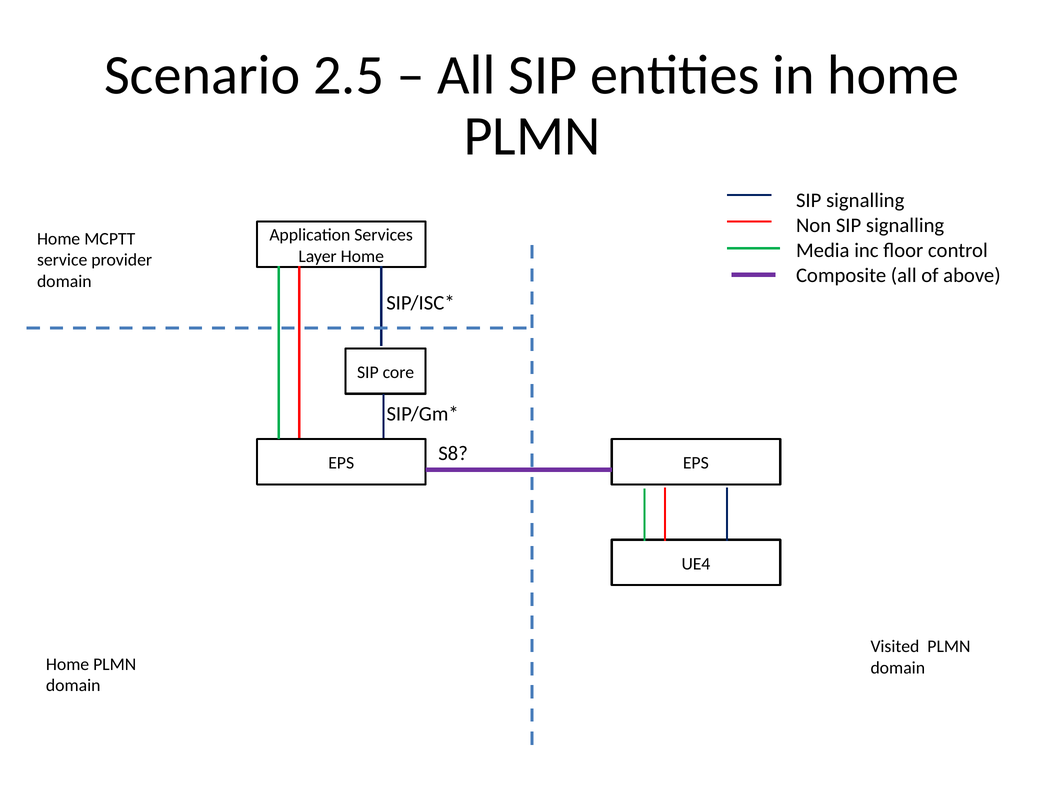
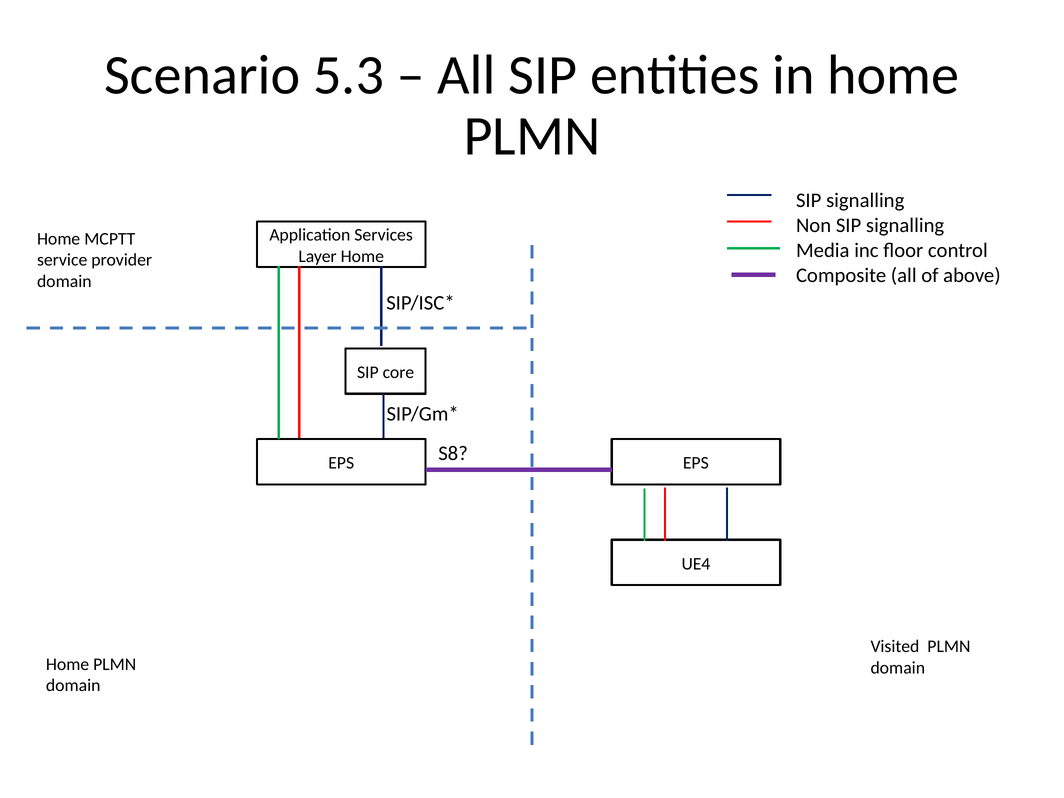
2.5: 2.5 -> 5.3
